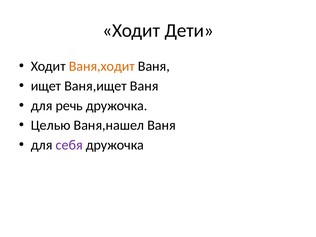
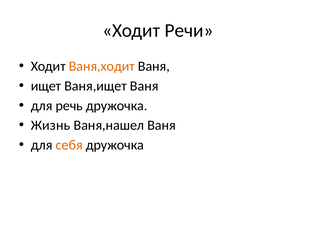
Дети: Дети -> Речи
Целью: Целью -> Жизнь
себя colour: purple -> orange
